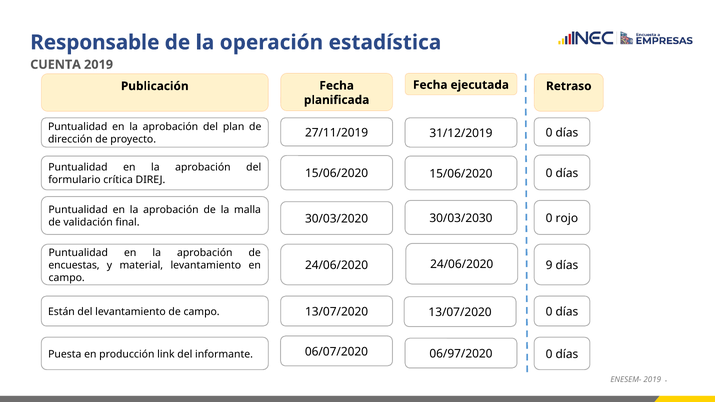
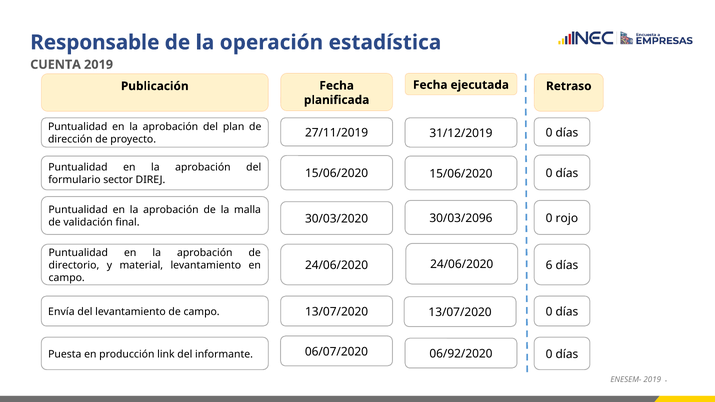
crítica: crítica -> sector
30/03/2030: 30/03/2030 -> 30/03/2096
9: 9 -> 6
encuestas: encuestas -> directorio
Están: Están -> Envía
06/97/2020: 06/97/2020 -> 06/92/2020
